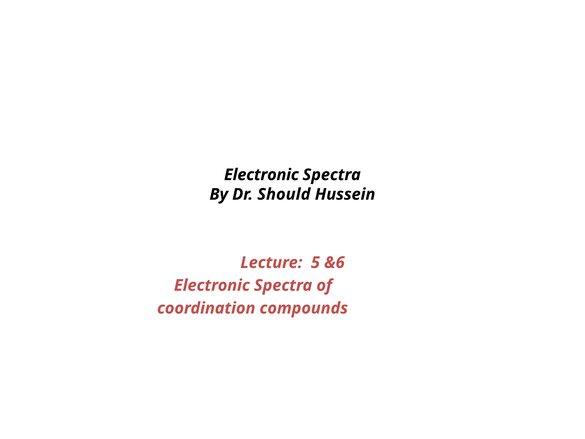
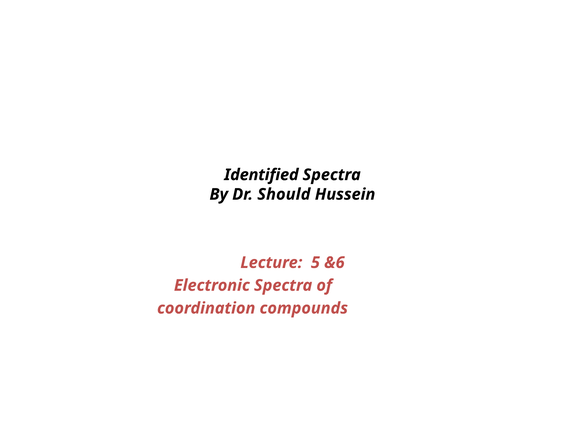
Electronic at (261, 175): Electronic -> Identified
